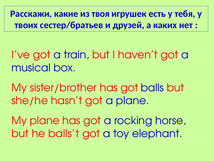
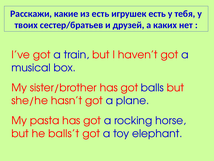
из твоя: твоя -> есть
My plane: plane -> pasta
